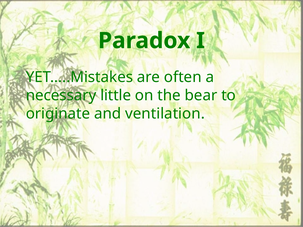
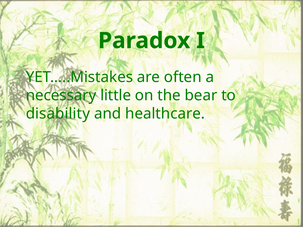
originate: originate -> disability
ventilation: ventilation -> healthcare
